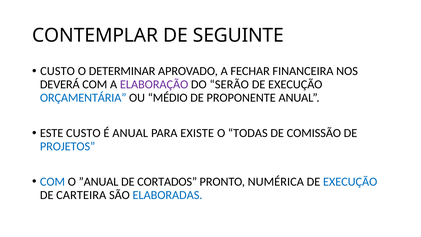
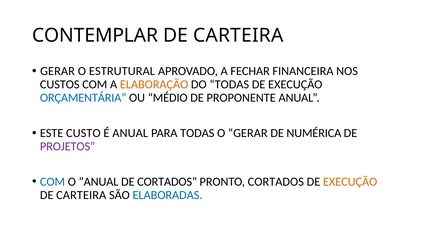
SEGUINTE at (238, 35): SEGUINTE -> CARTEIRA
CUSTO at (58, 71): CUSTO -> GERAR
DETERMINAR: DETERMINAR -> ESTRUTURAL
DEVERÁ: DEVERÁ -> CUSTOS
ELABORAÇÃO colour: purple -> orange
DO SERÃO: SERÃO -> TODAS
PARA EXISTE: EXISTE -> TODAS
O TODAS: TODAS -> GERAR
COMISSÃO: COMISSÃO -> NUMÉRICA
PROJETOS colour: blue -> purple
PRONTO NUMÉRICA: NUMÉRICA -> CORTADOS
EXECUÇÃO at (350, 182) colour: blue -> orange
